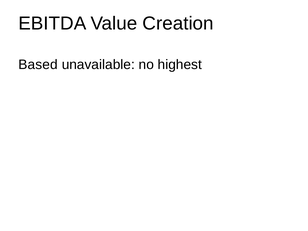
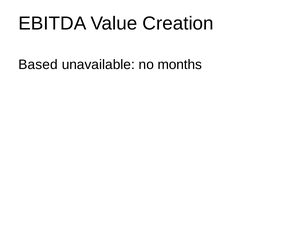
highest: highest -> months
